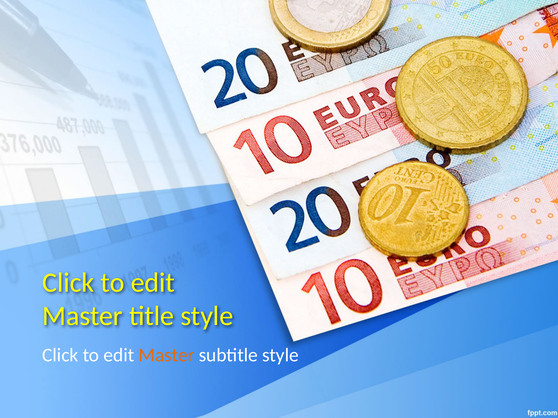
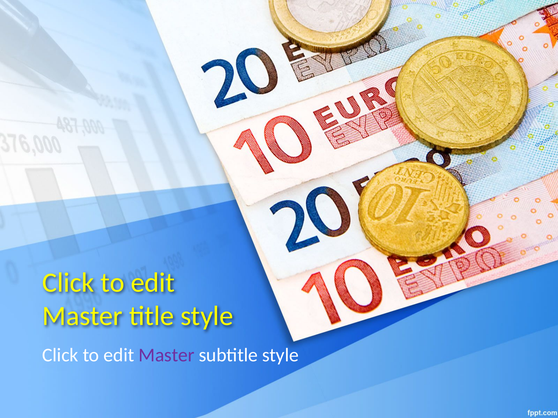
Master at (167, 355) colour: orange -> purple
